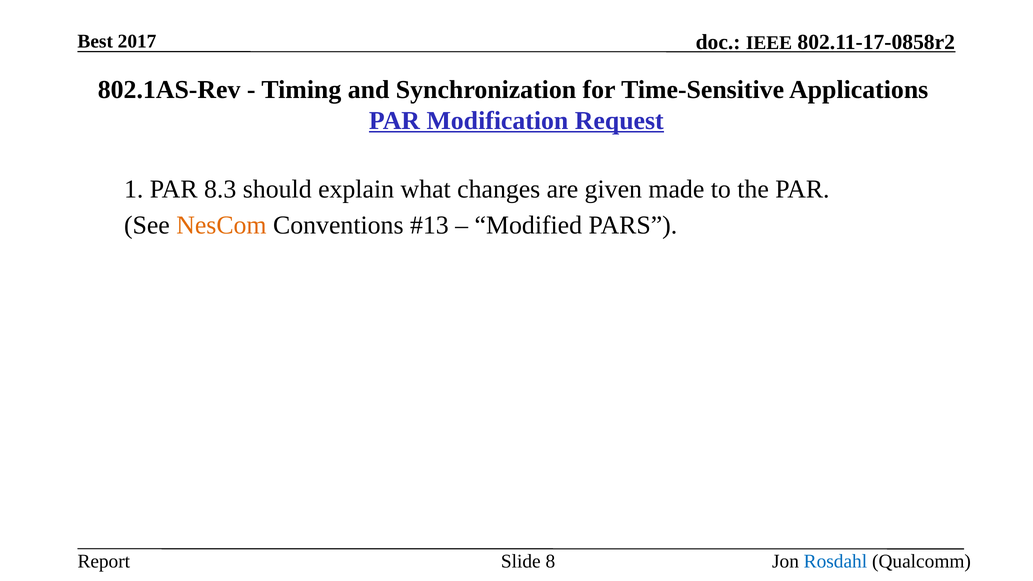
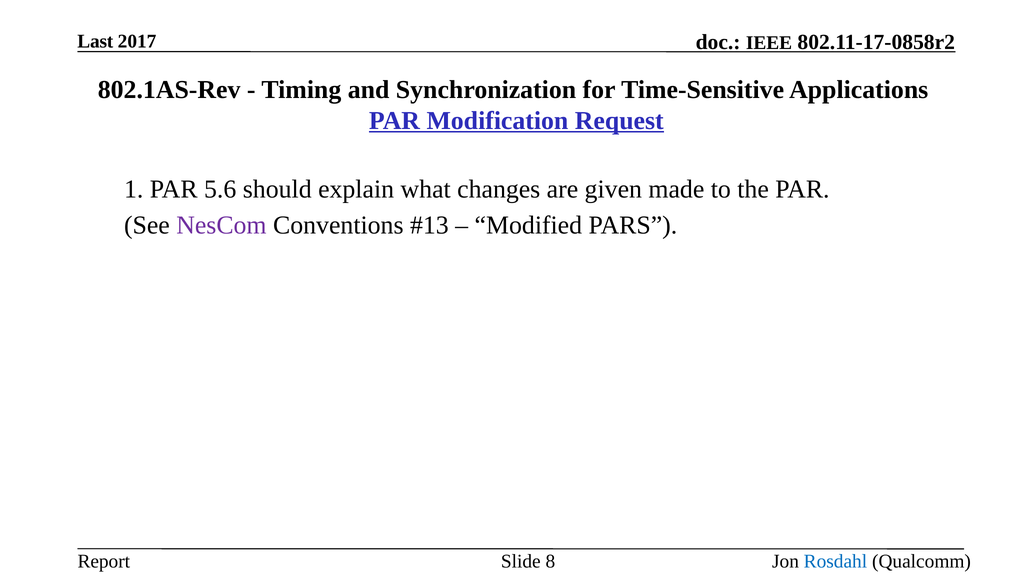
Best: Best -> Last
8.3: 8.3 -> 5.6
NesCom colour: orange -> purple
